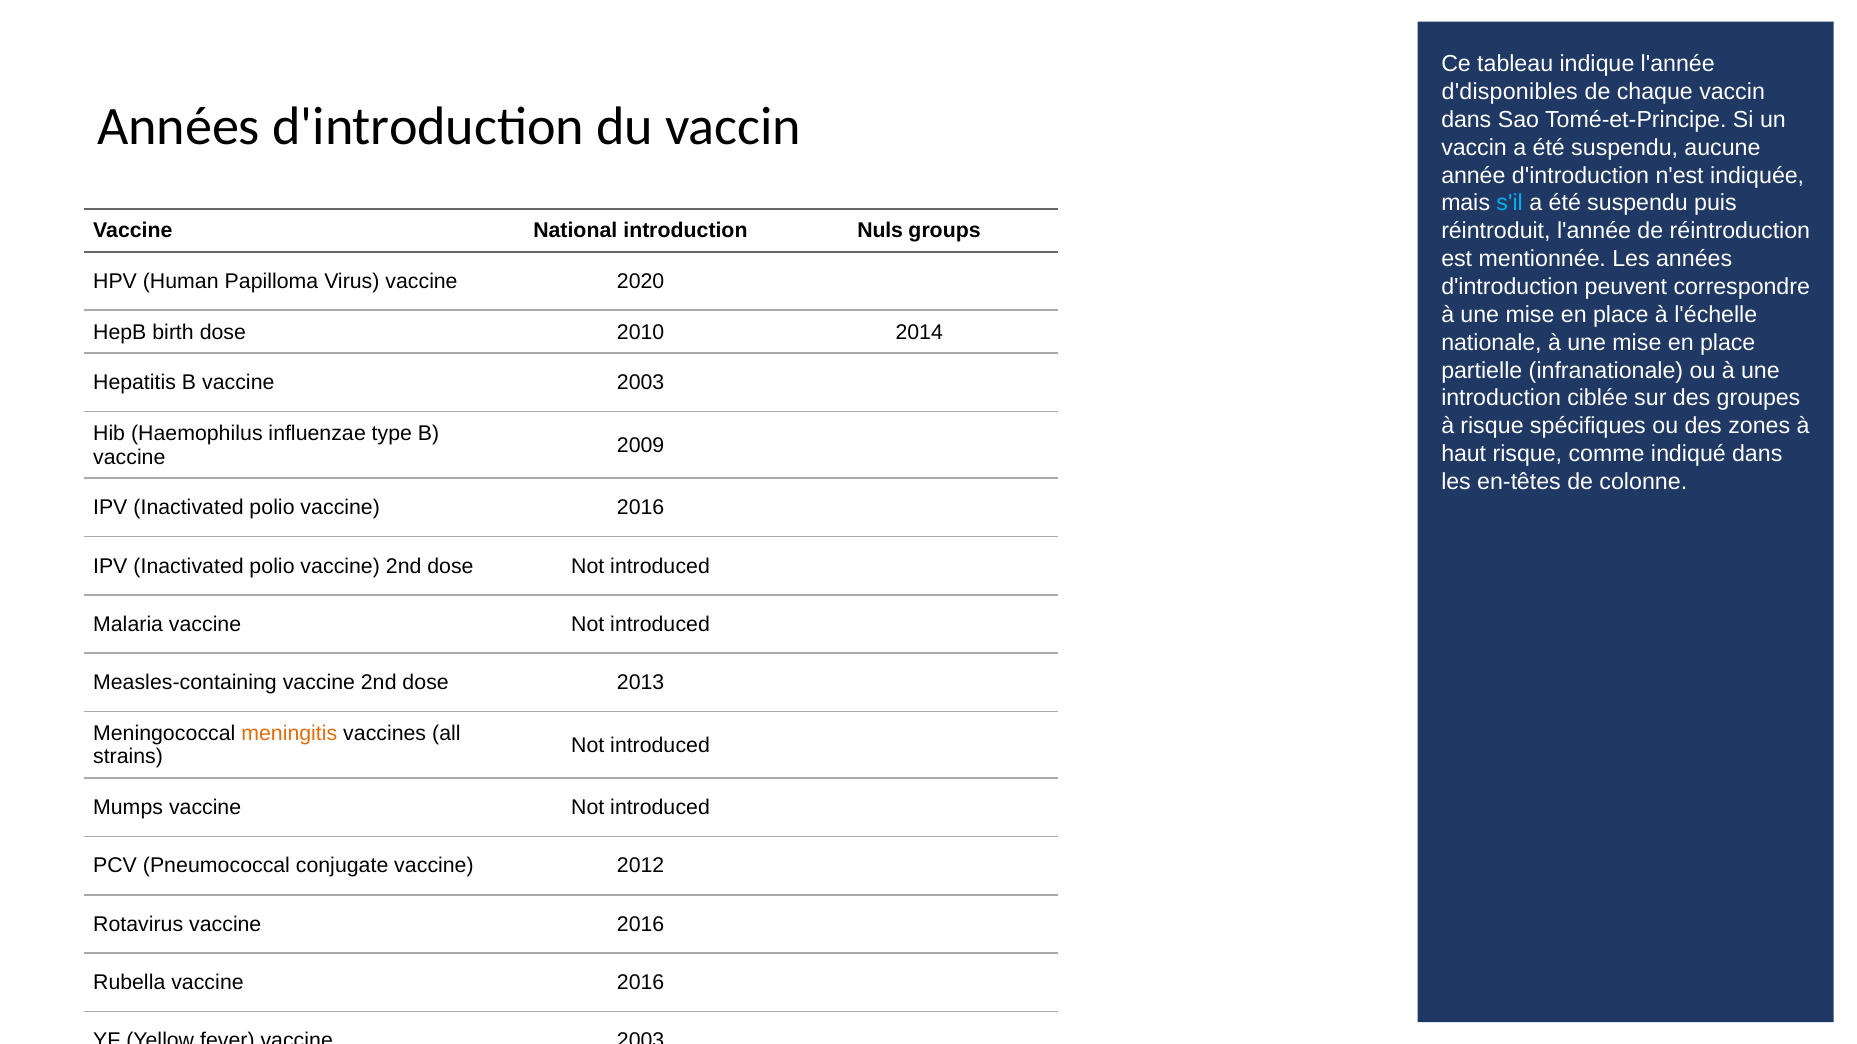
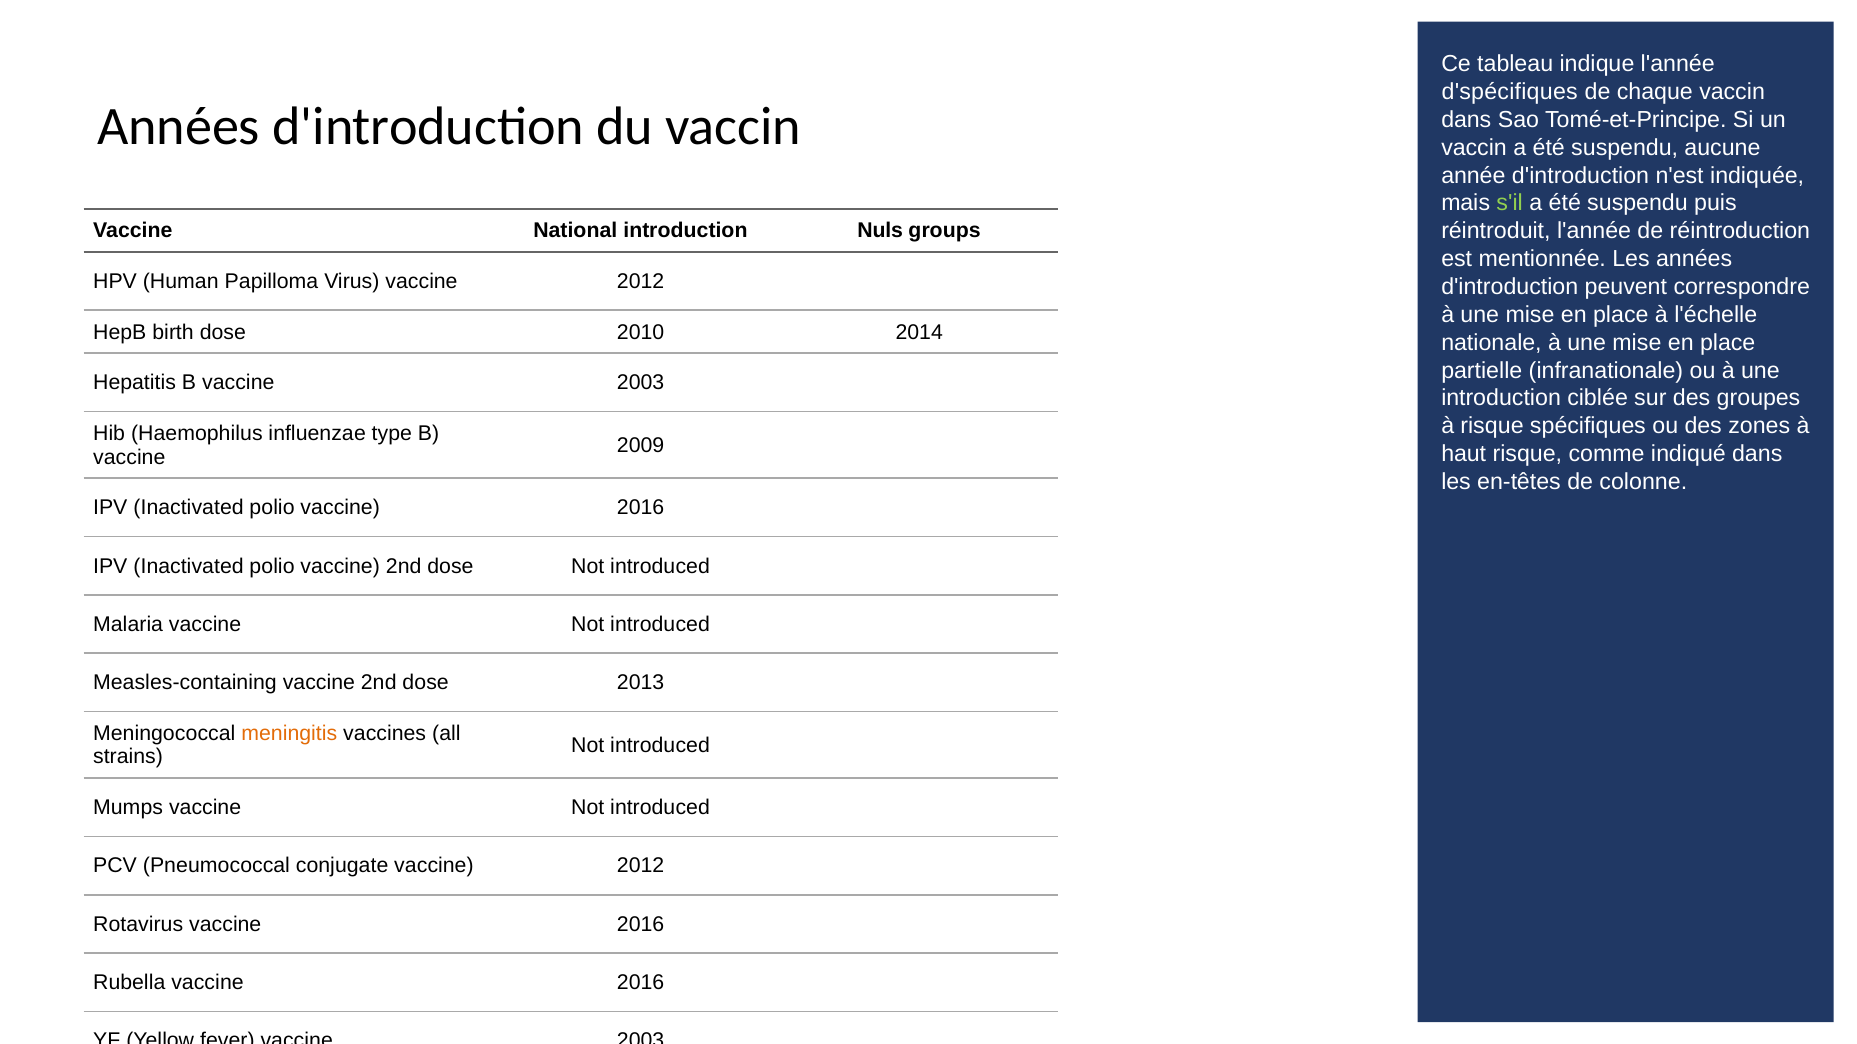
d'disponibles: d'disponibles -> d'spécifiques
s'il colour: light blue -> light green
Virus vaccine 2020: 2020 -> 2012
